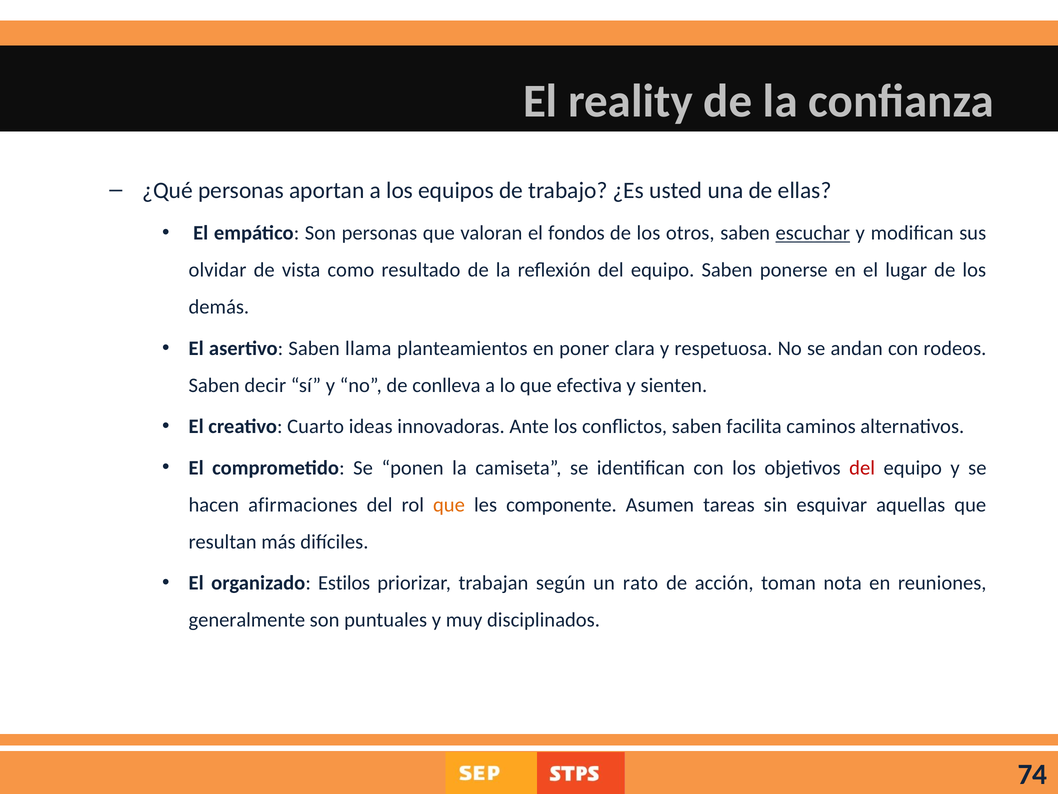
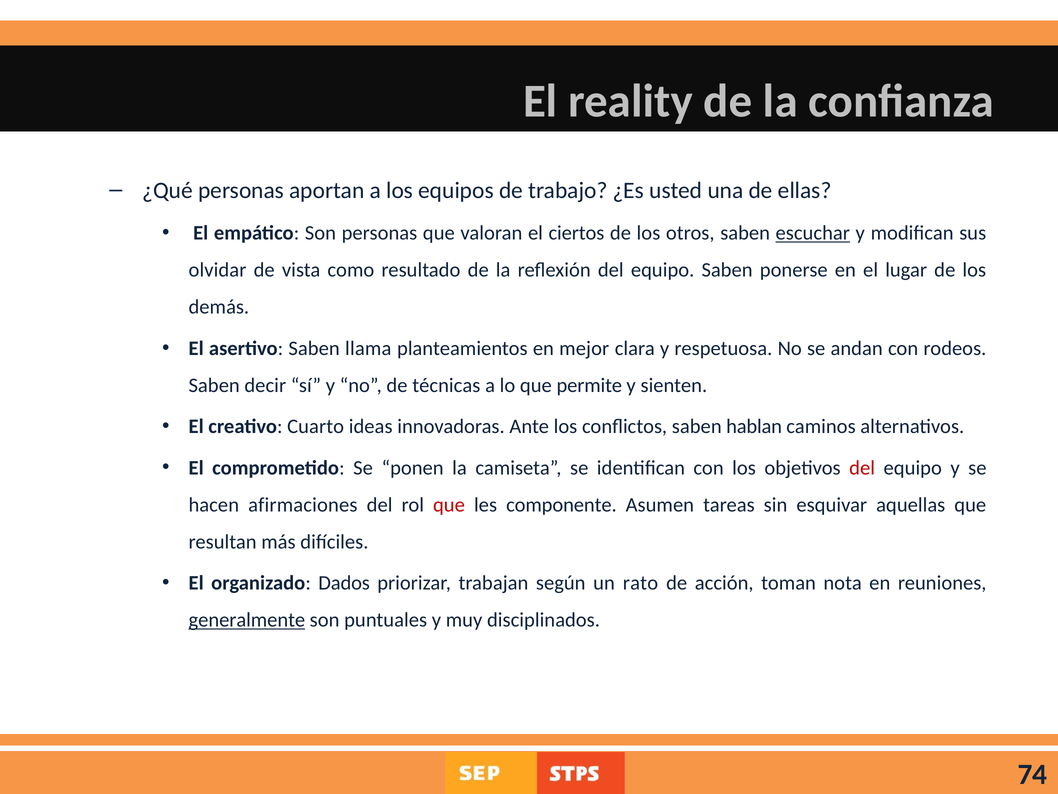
fondos: fondos -> ciertos
poner: poner -> mejor
conlleva: conlleva -> técnicas
efectiva: efectiva -> permite
facilita: facilita -> hablan
que at (449, 505) colour: orange -> red
Estilos: Estilos -> Dados
generalmente underline: none -> present
